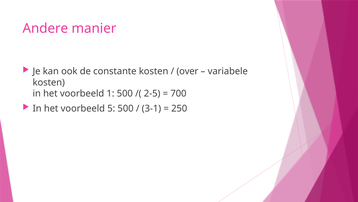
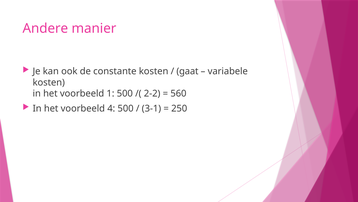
over: over -> gaat
2-5: 2-5 -> 2-2
700: 700 -> 560
5: 5 -> 4
